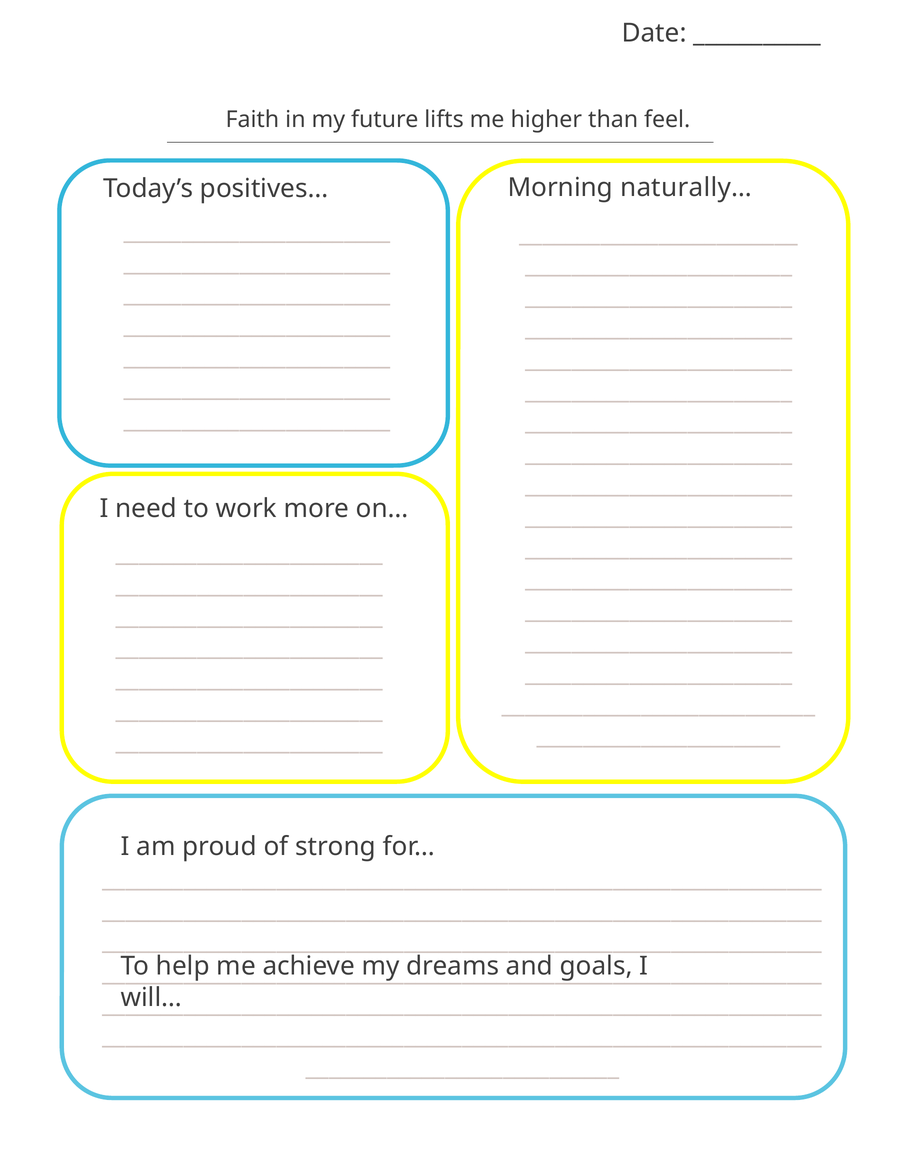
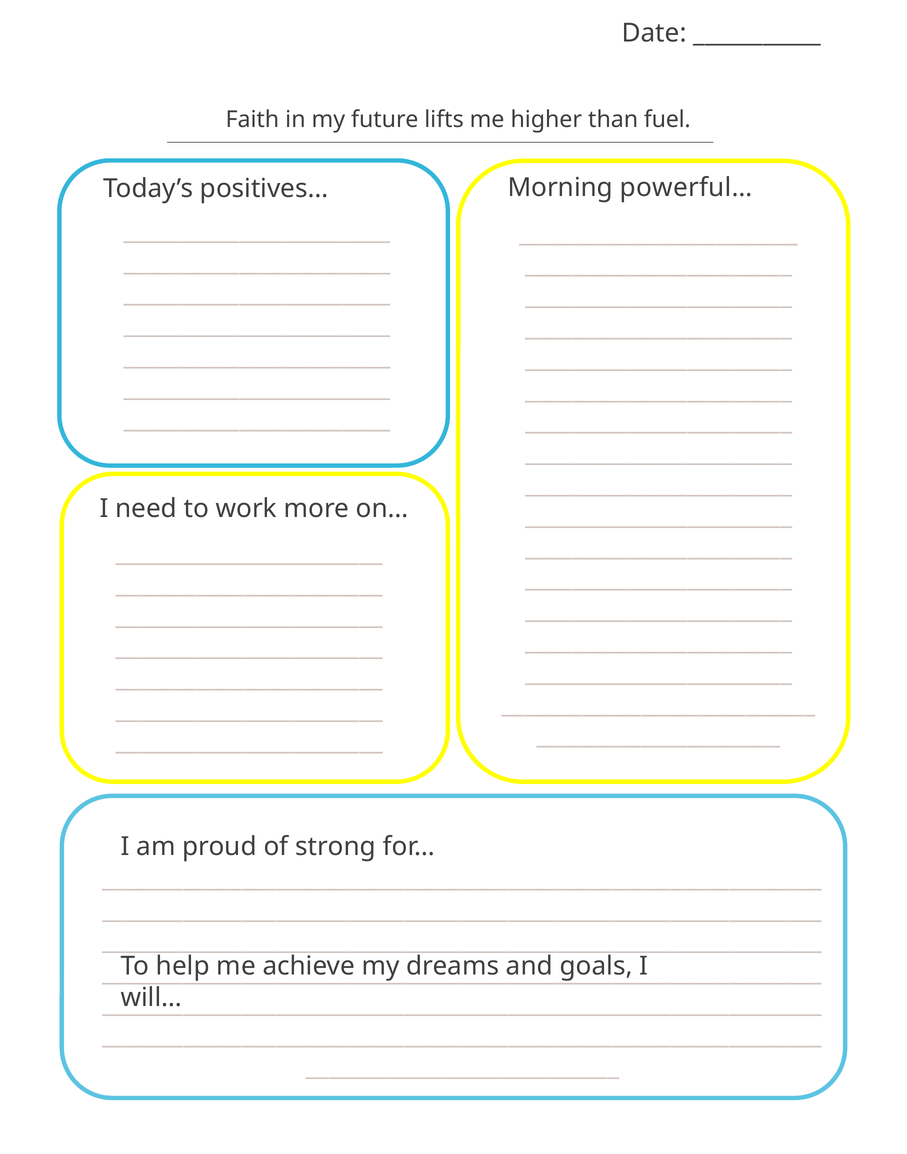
feel: feel -> fuel
naturally…: naturally… -> powerful…
